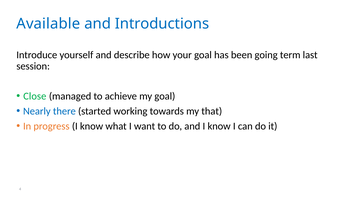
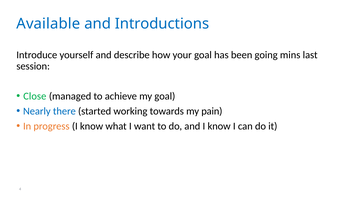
term: term -> mins
that: that -> pain
